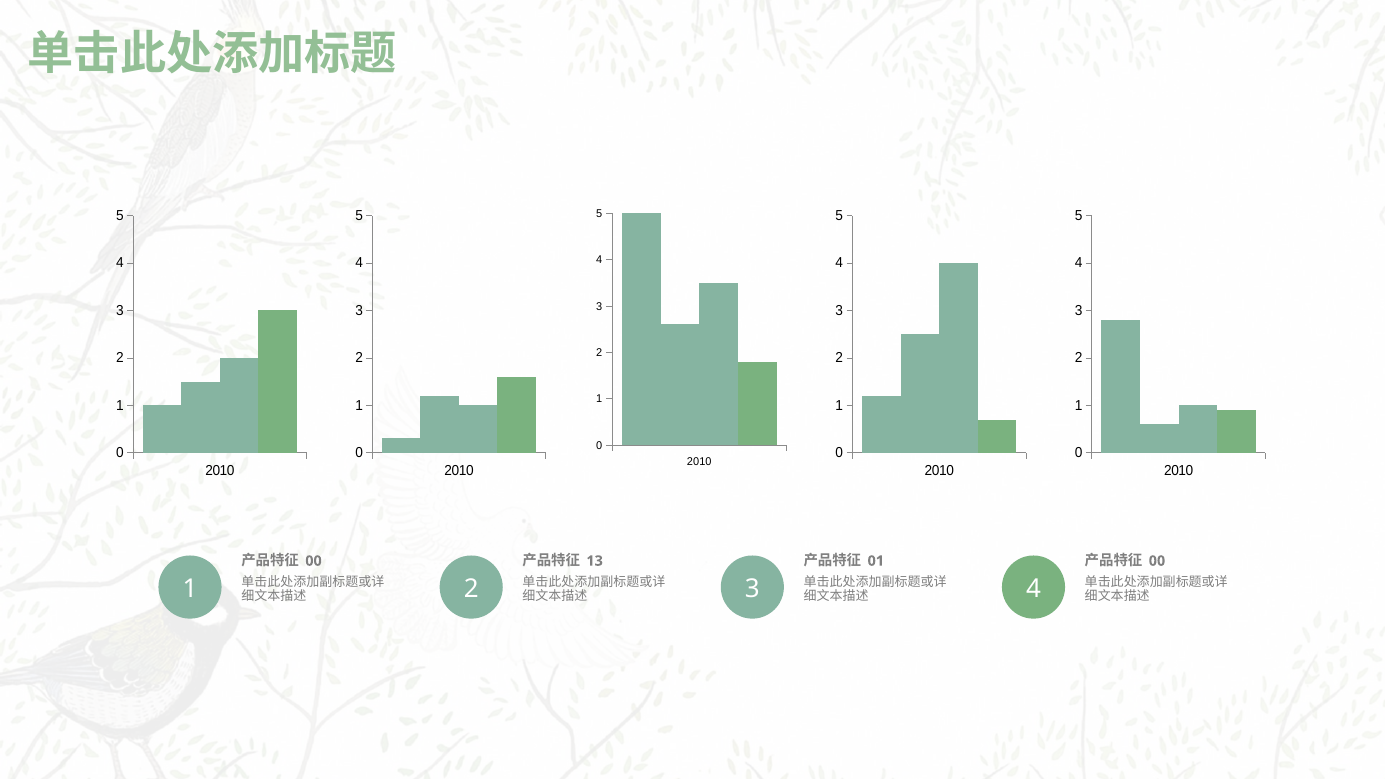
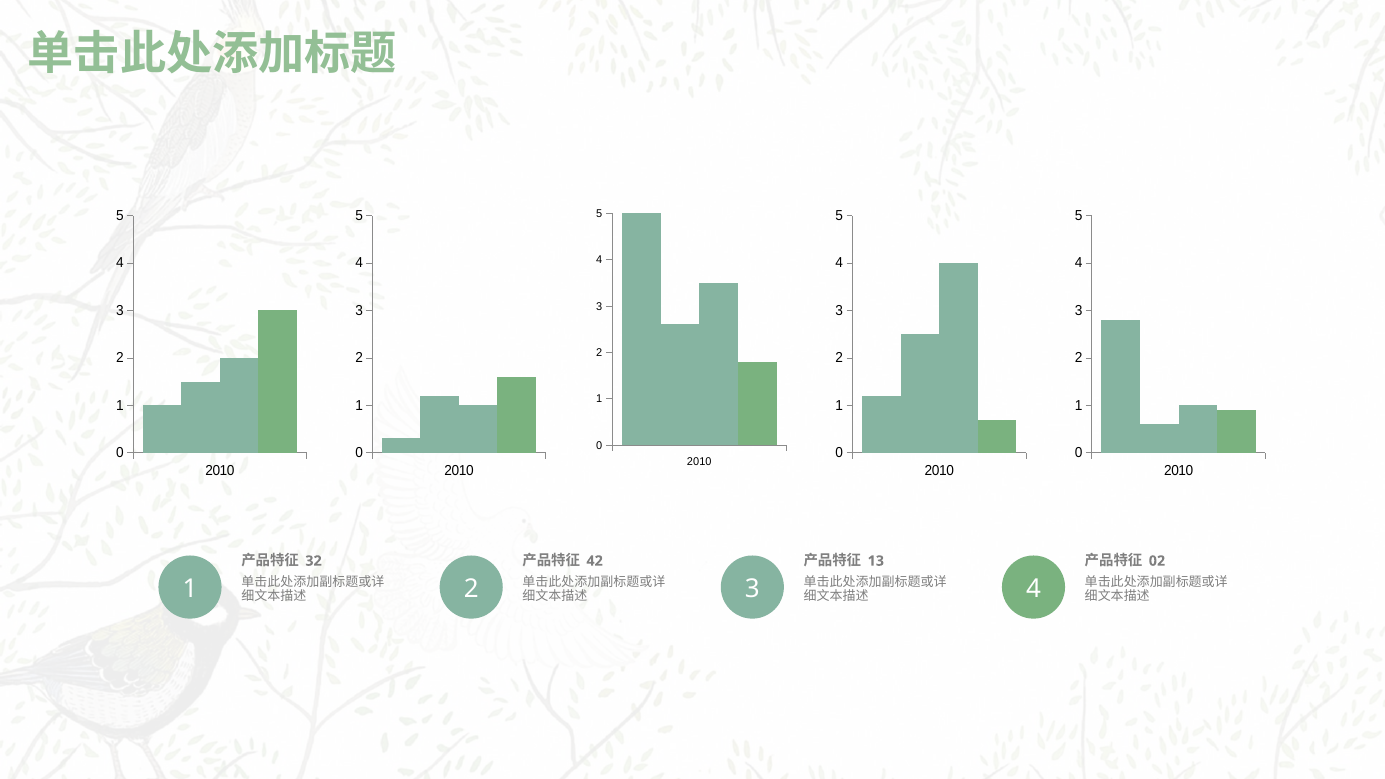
00 at (314, 561): 00 -> 32
13: 13 -> 42
01: 01 -> 13
00 at (1157, 561): 00 -> 02
